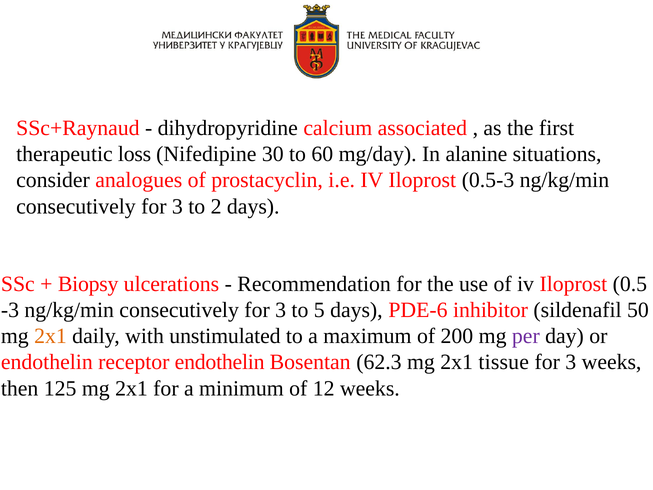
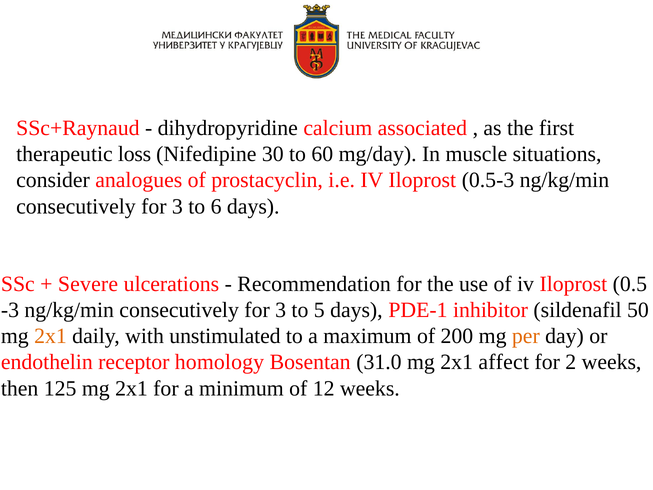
alanine: alanine -> muscle
2: 2 -> 6
Biopsy: Biopsy -> Severe
PDE-6: PDE-6 -> PDE-1
per colour: purple -> orange
receptor endothelin: endothelin -> homology
62.3: 62.3 -> 31.0
tissue: tissue -> affect
3 at (571, 362): 3 -> 2
